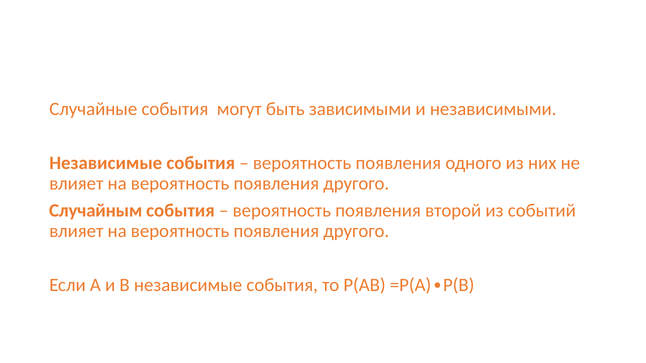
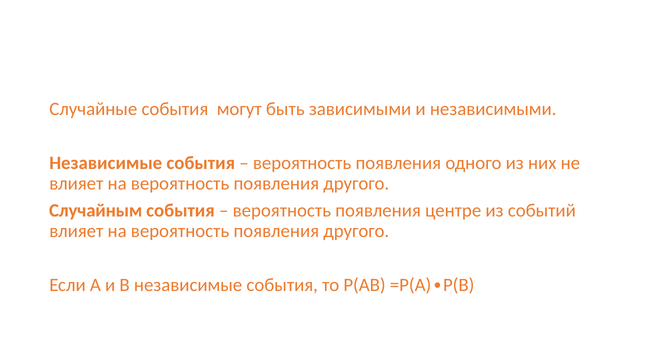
второй: второй -> центре
